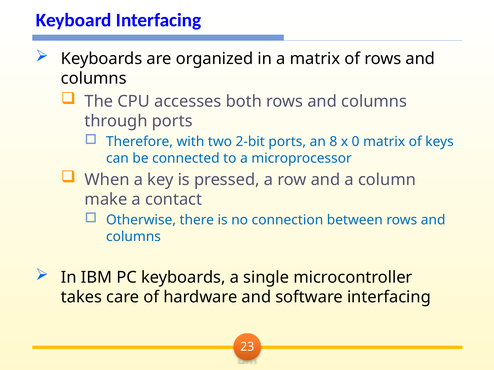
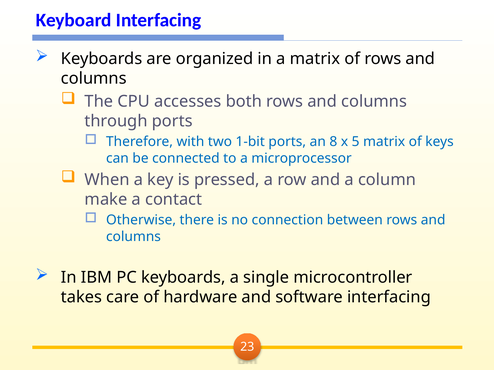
2-bit: 2-bit -> 1-bit
0: 0 -> 5
